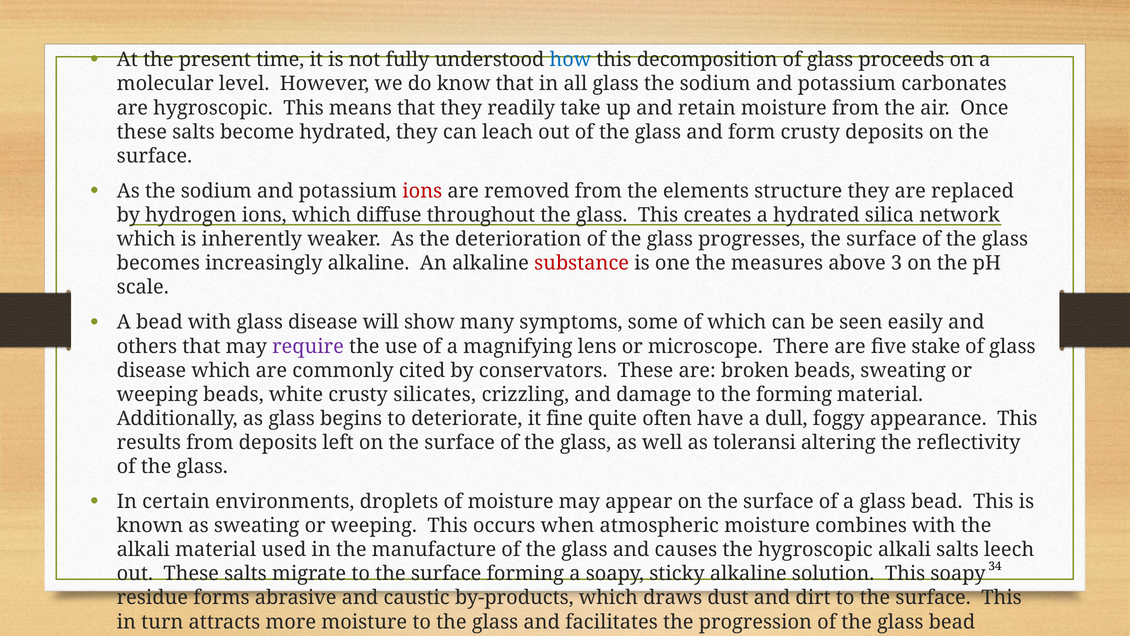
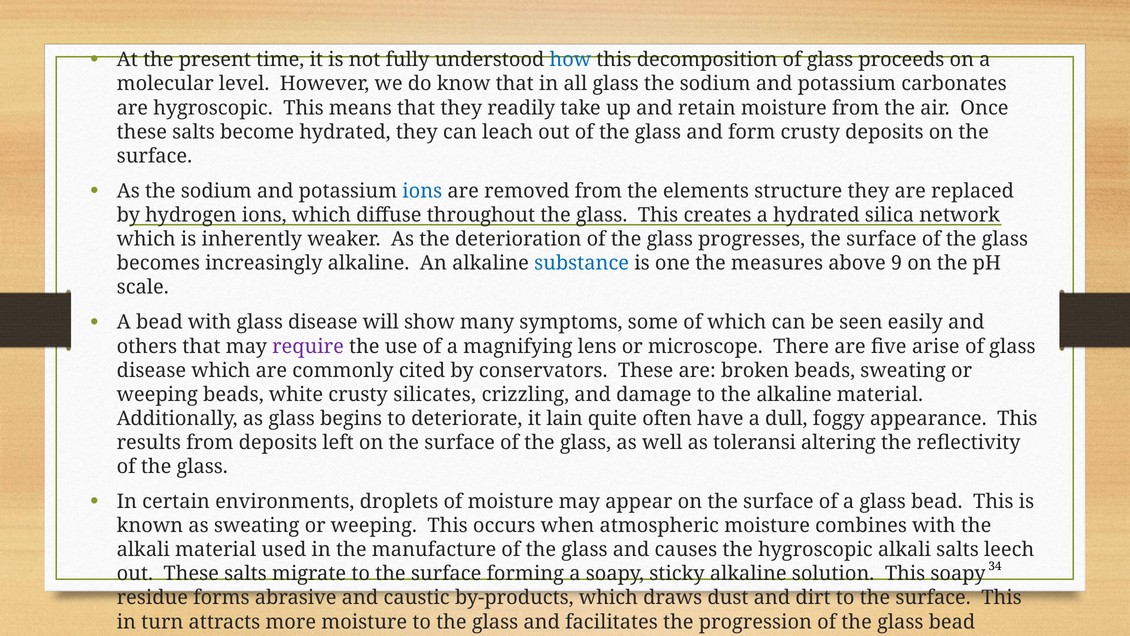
ions at (422, 191) colour: red -> blue
substance colour: red -> blue
3: 3 -> 9
stake: stake -> arise
the forming: forming -> alkaline
fine: fine -> lain
